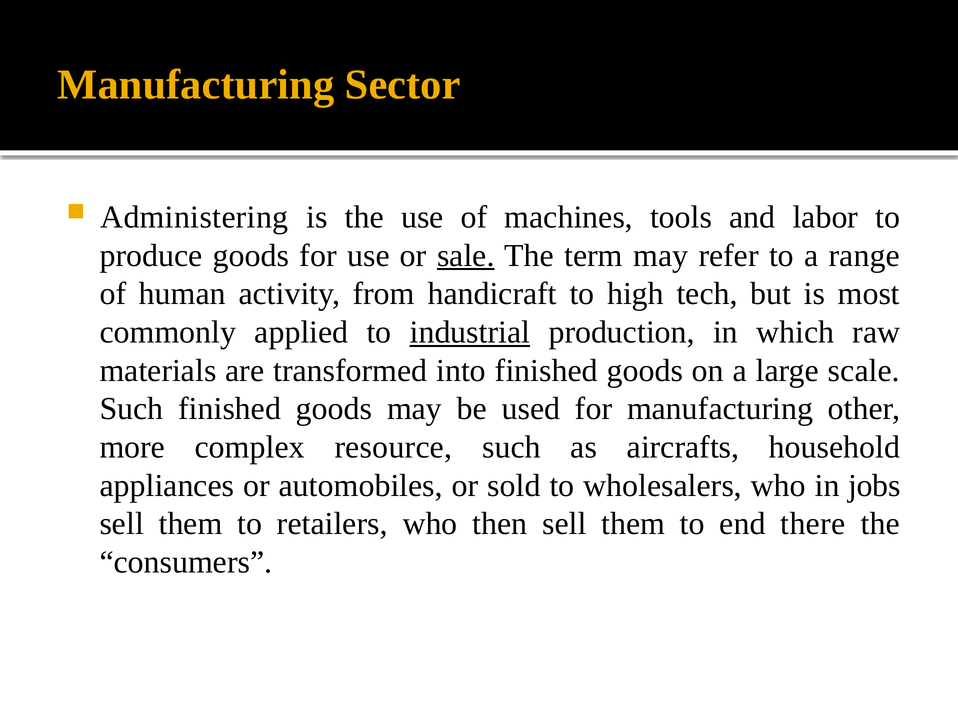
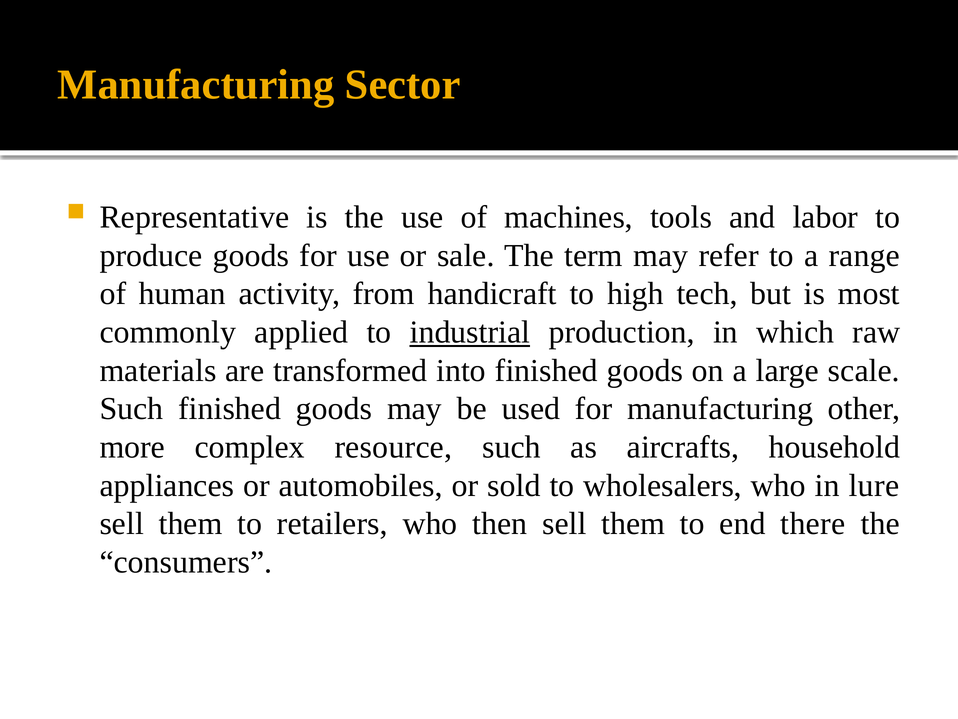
Administering: Administering -> Representative
sale underline: present -> none
jobs: jobs -> lure
